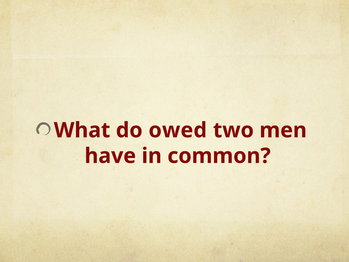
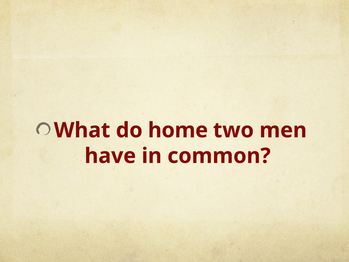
owed: owed -> home
